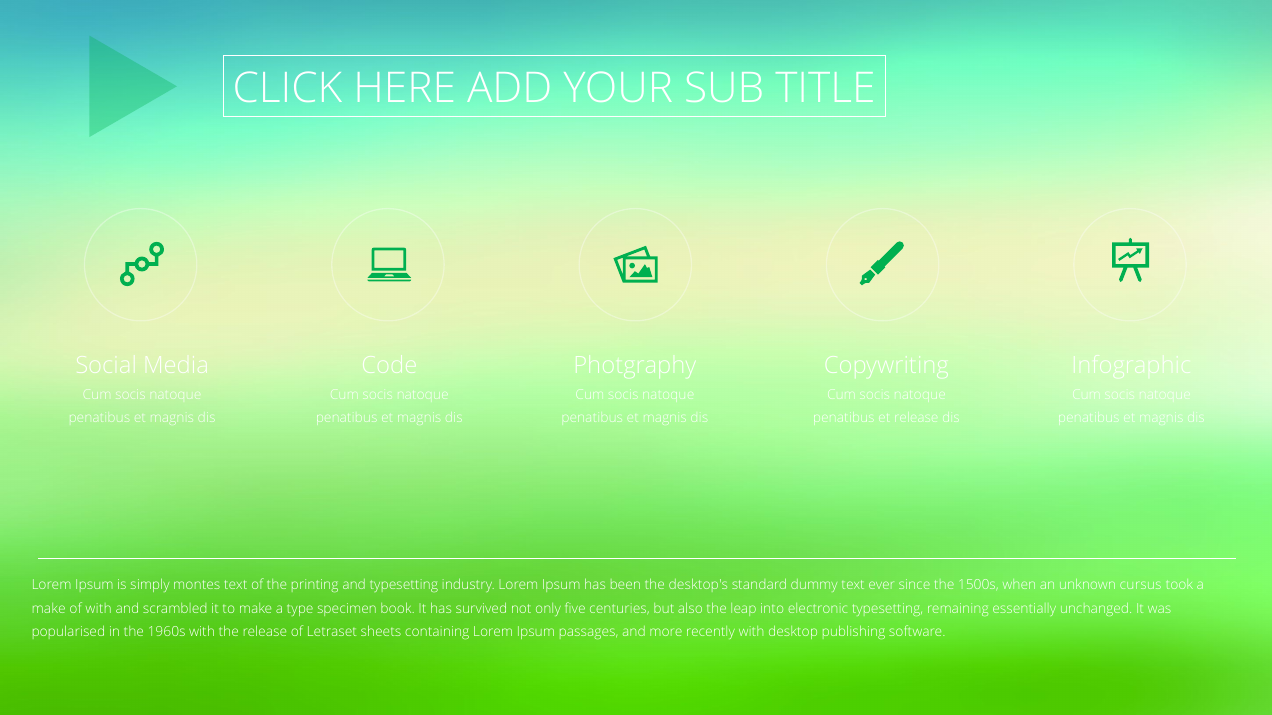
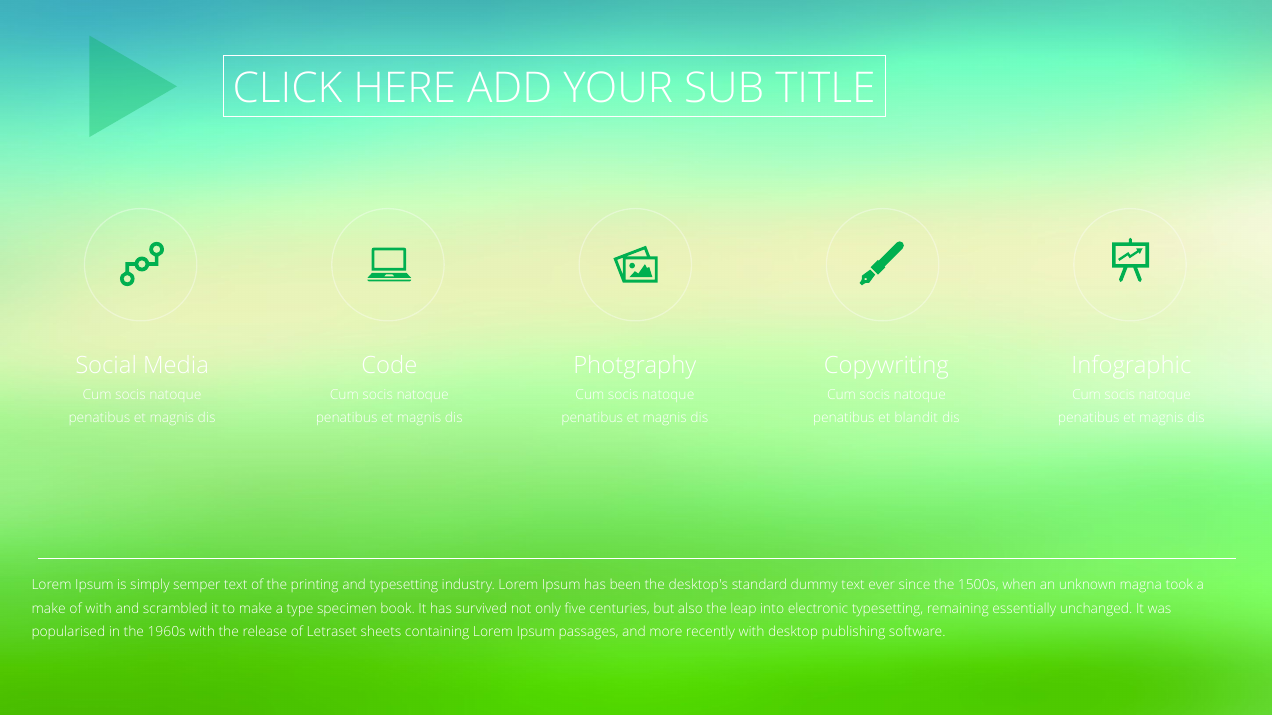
et release: release -> blandit
montes: montes -> semper
cursus: cursus -> magna
